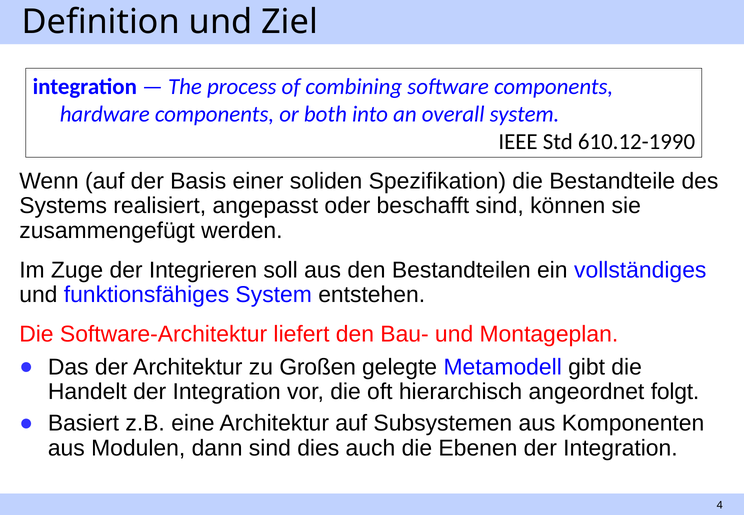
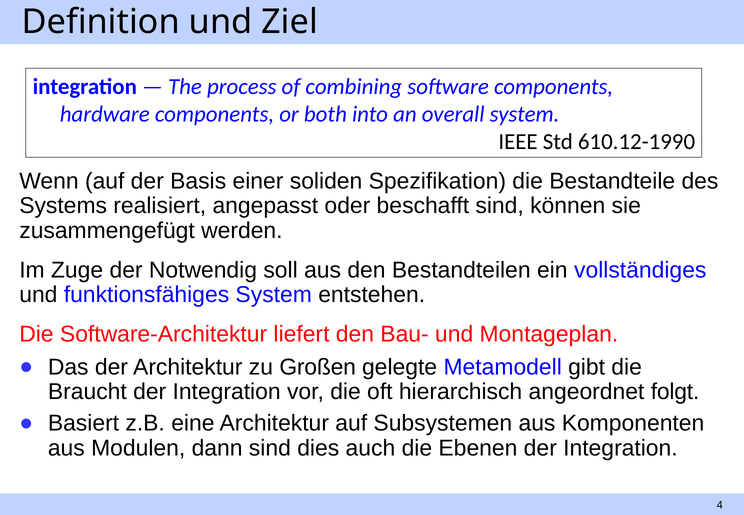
Integrieren: Integrieren -> Notwendig
Handelt: Handelt -> Braucht
